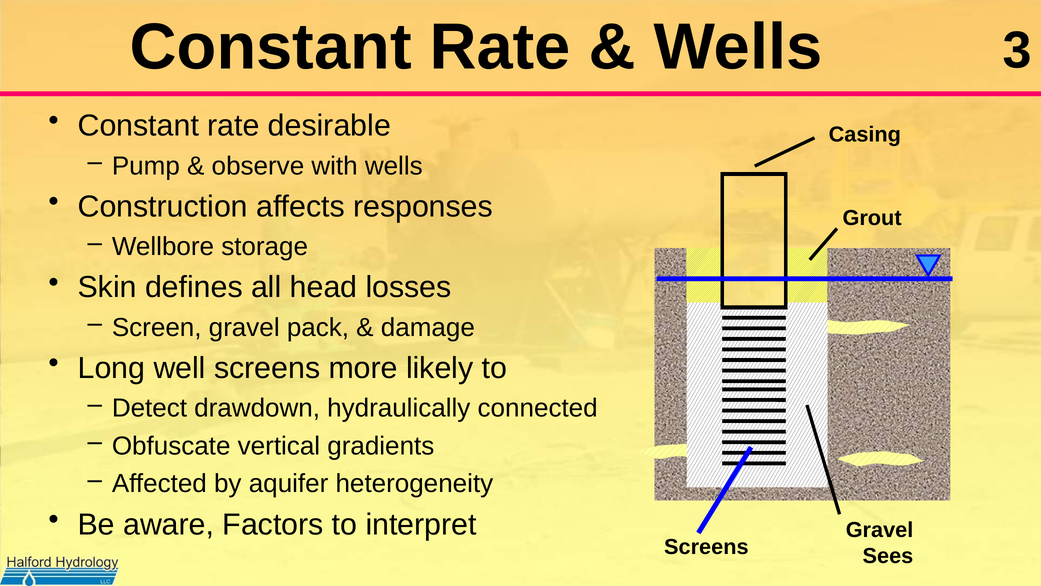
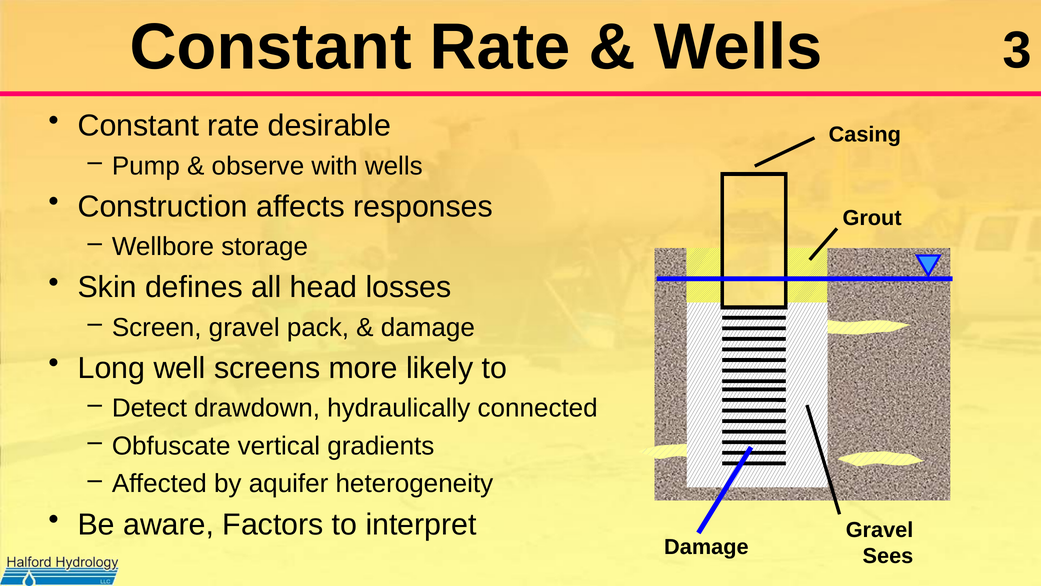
Screens at (706, 547): Screens -> Damage
